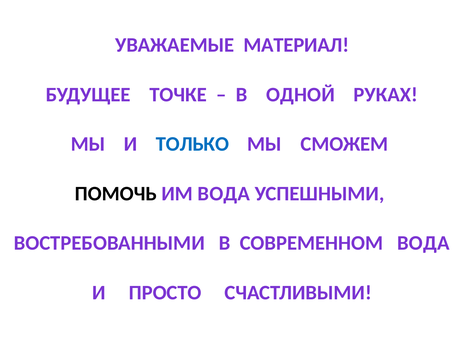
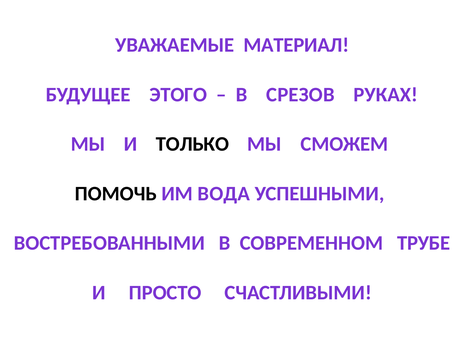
ТОЧКЕ: ТОЧКЕ -> ЭТОГО
ОДНОЙ: ОДНОЙ -> СРЕЗОВ
ТОЛЬКО colour: blue -> black
СОВРЕМЕННОМ ВОДА: ВОДА -> ТРУБЕ
